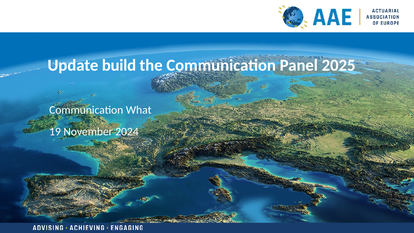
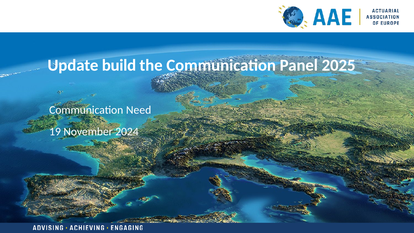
What: What -> Need
